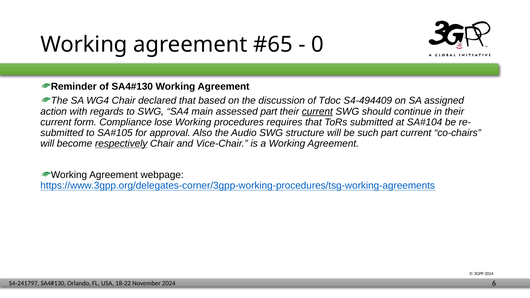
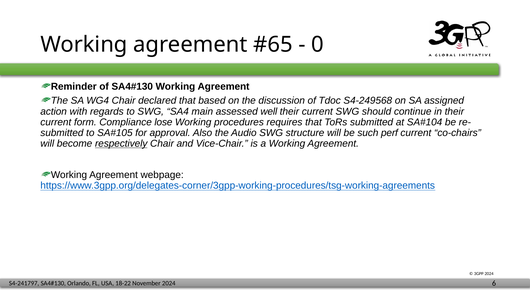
S4-494409: S4-494409 -> S4-249568
assessed part: part -> well
current at (317, 111) underline: present -> none
such part: part -> perf
